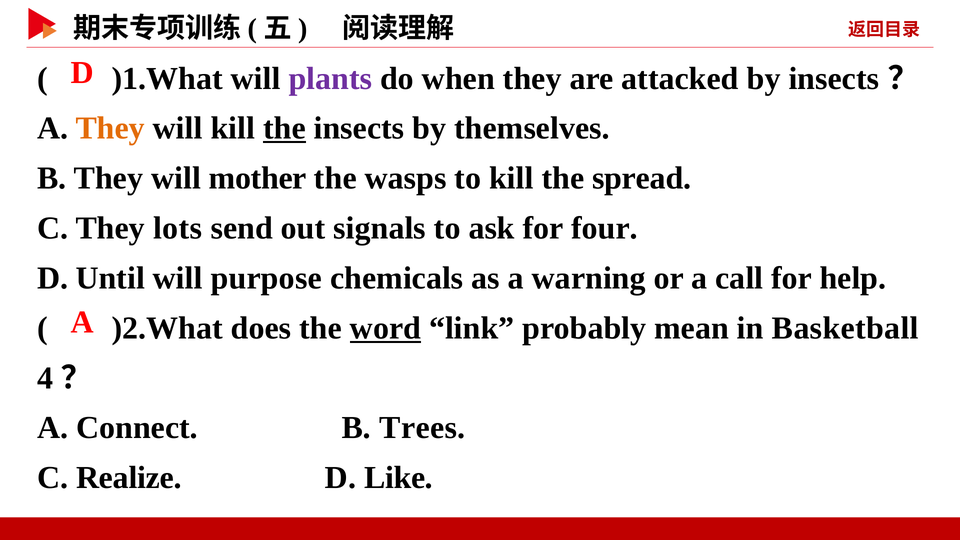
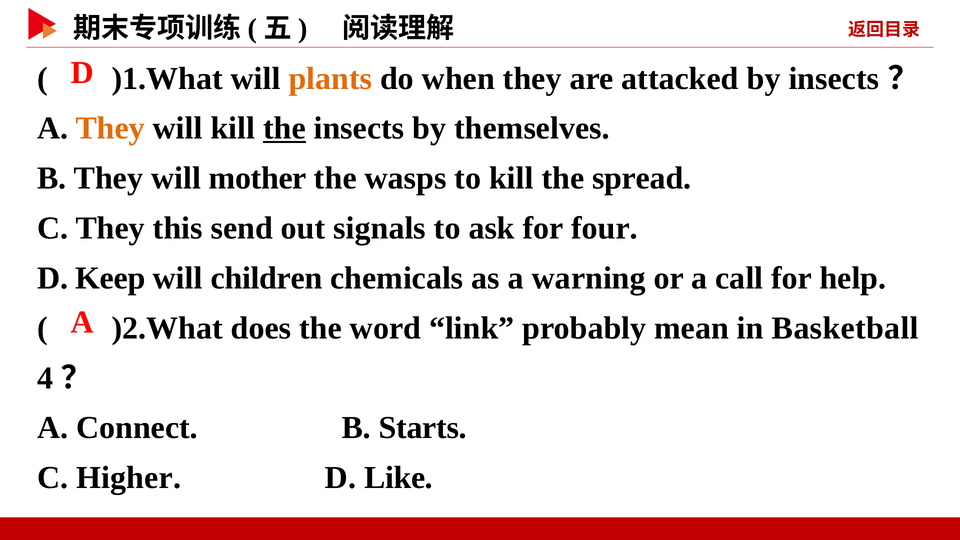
plants colour: purple -> orange
lots: lots -> this
Until: Until -> Keep
purpose: purpose -> children
word underline: present -> none
Trees: Trees -> Starts
Realize: Realize -> Higher
